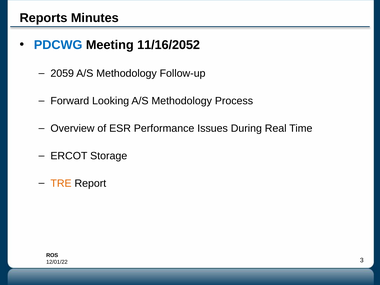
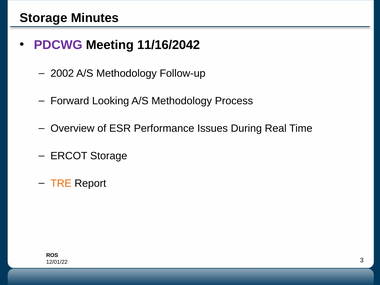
Reports at (43, 18): Reports -> Storage
PDCWG colour: blue -> purple
11/16/2052: 11/16/2052 -> 11/16/2042
2059: 2059 -> 2002
